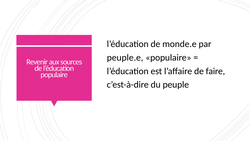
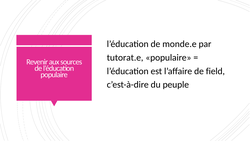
peuple.e: peuple.e -> tutorat.e
faire: faire -> field
